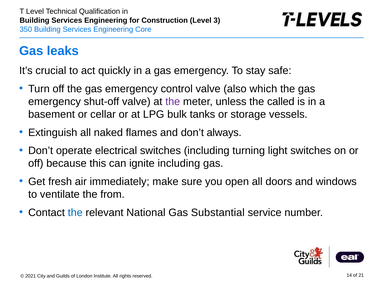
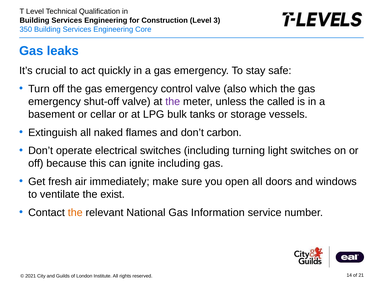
always: always -> carbon
from: from -> exist
the at (75, 212) colour: blue -> orange
Substantial: Substantial -> Information
